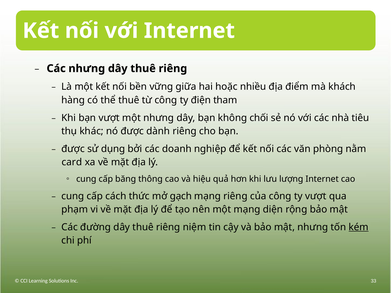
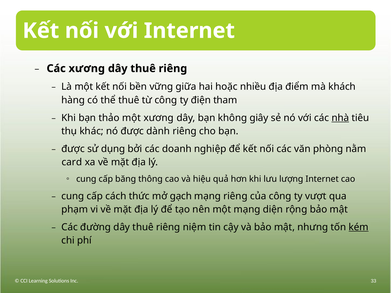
Các nhưng: nhưng -> xương
bạn vượt: vượt -> thảo
một nhưng: nhưng -> xương
chối: chối -> giây
nhà underline: none -> present
